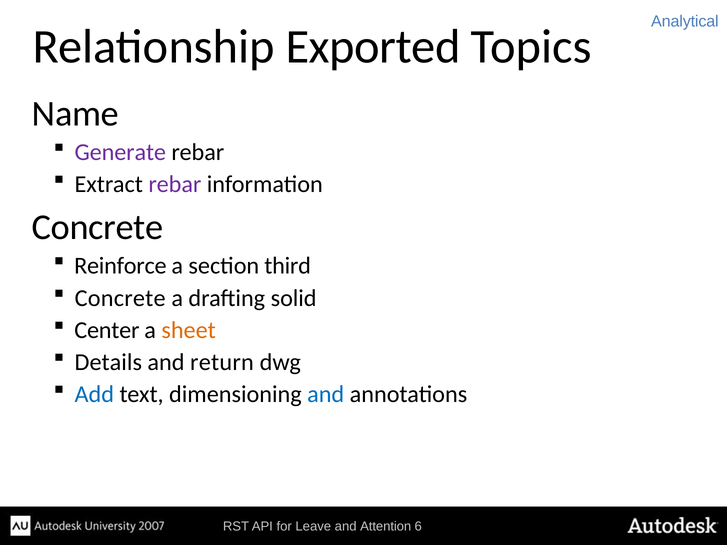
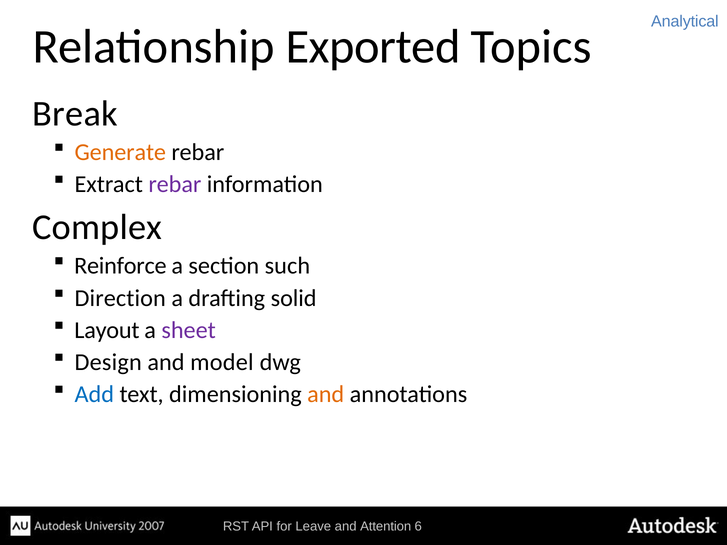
Name: Name -> Break
Generate colour: purple -> orange
Concrete at (97, 227): Concrete -> Complex
third: third -> such
Concrete at (120, 298): Concrete -> Direction
Center: Center -> Layout
sheet colour: orange -> purple
Details: Details -> Design
return: return -> model
and at (326, 394) colour: blue -> orange
